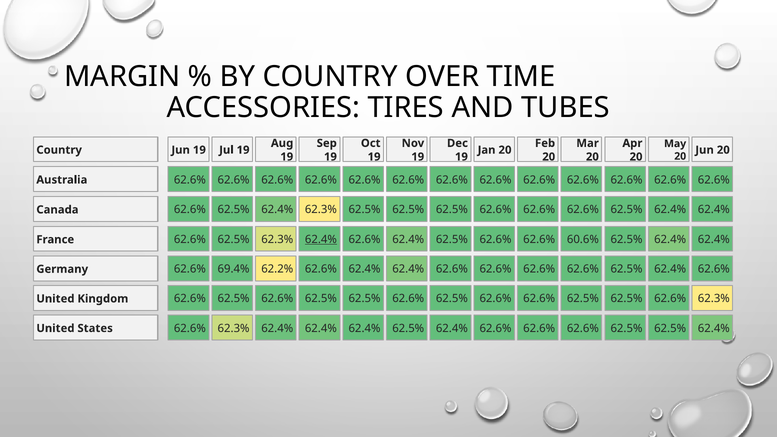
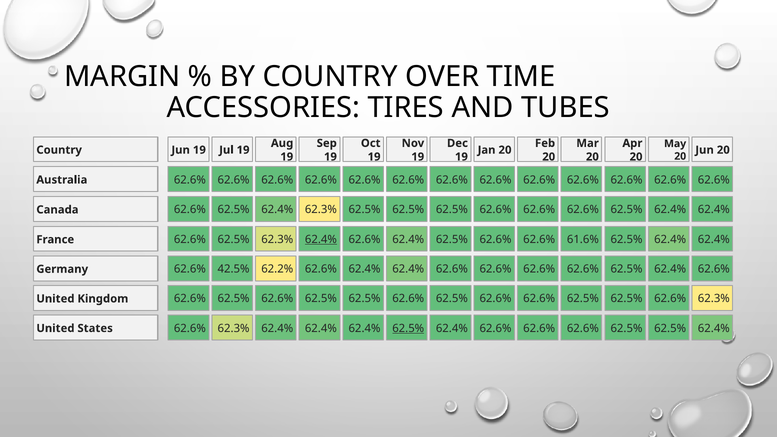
60.6%: 60.6% -> 61.6%
69.4%: 69.4% -> 42.5%
62.5% at (408, 328) underline: none -> present
